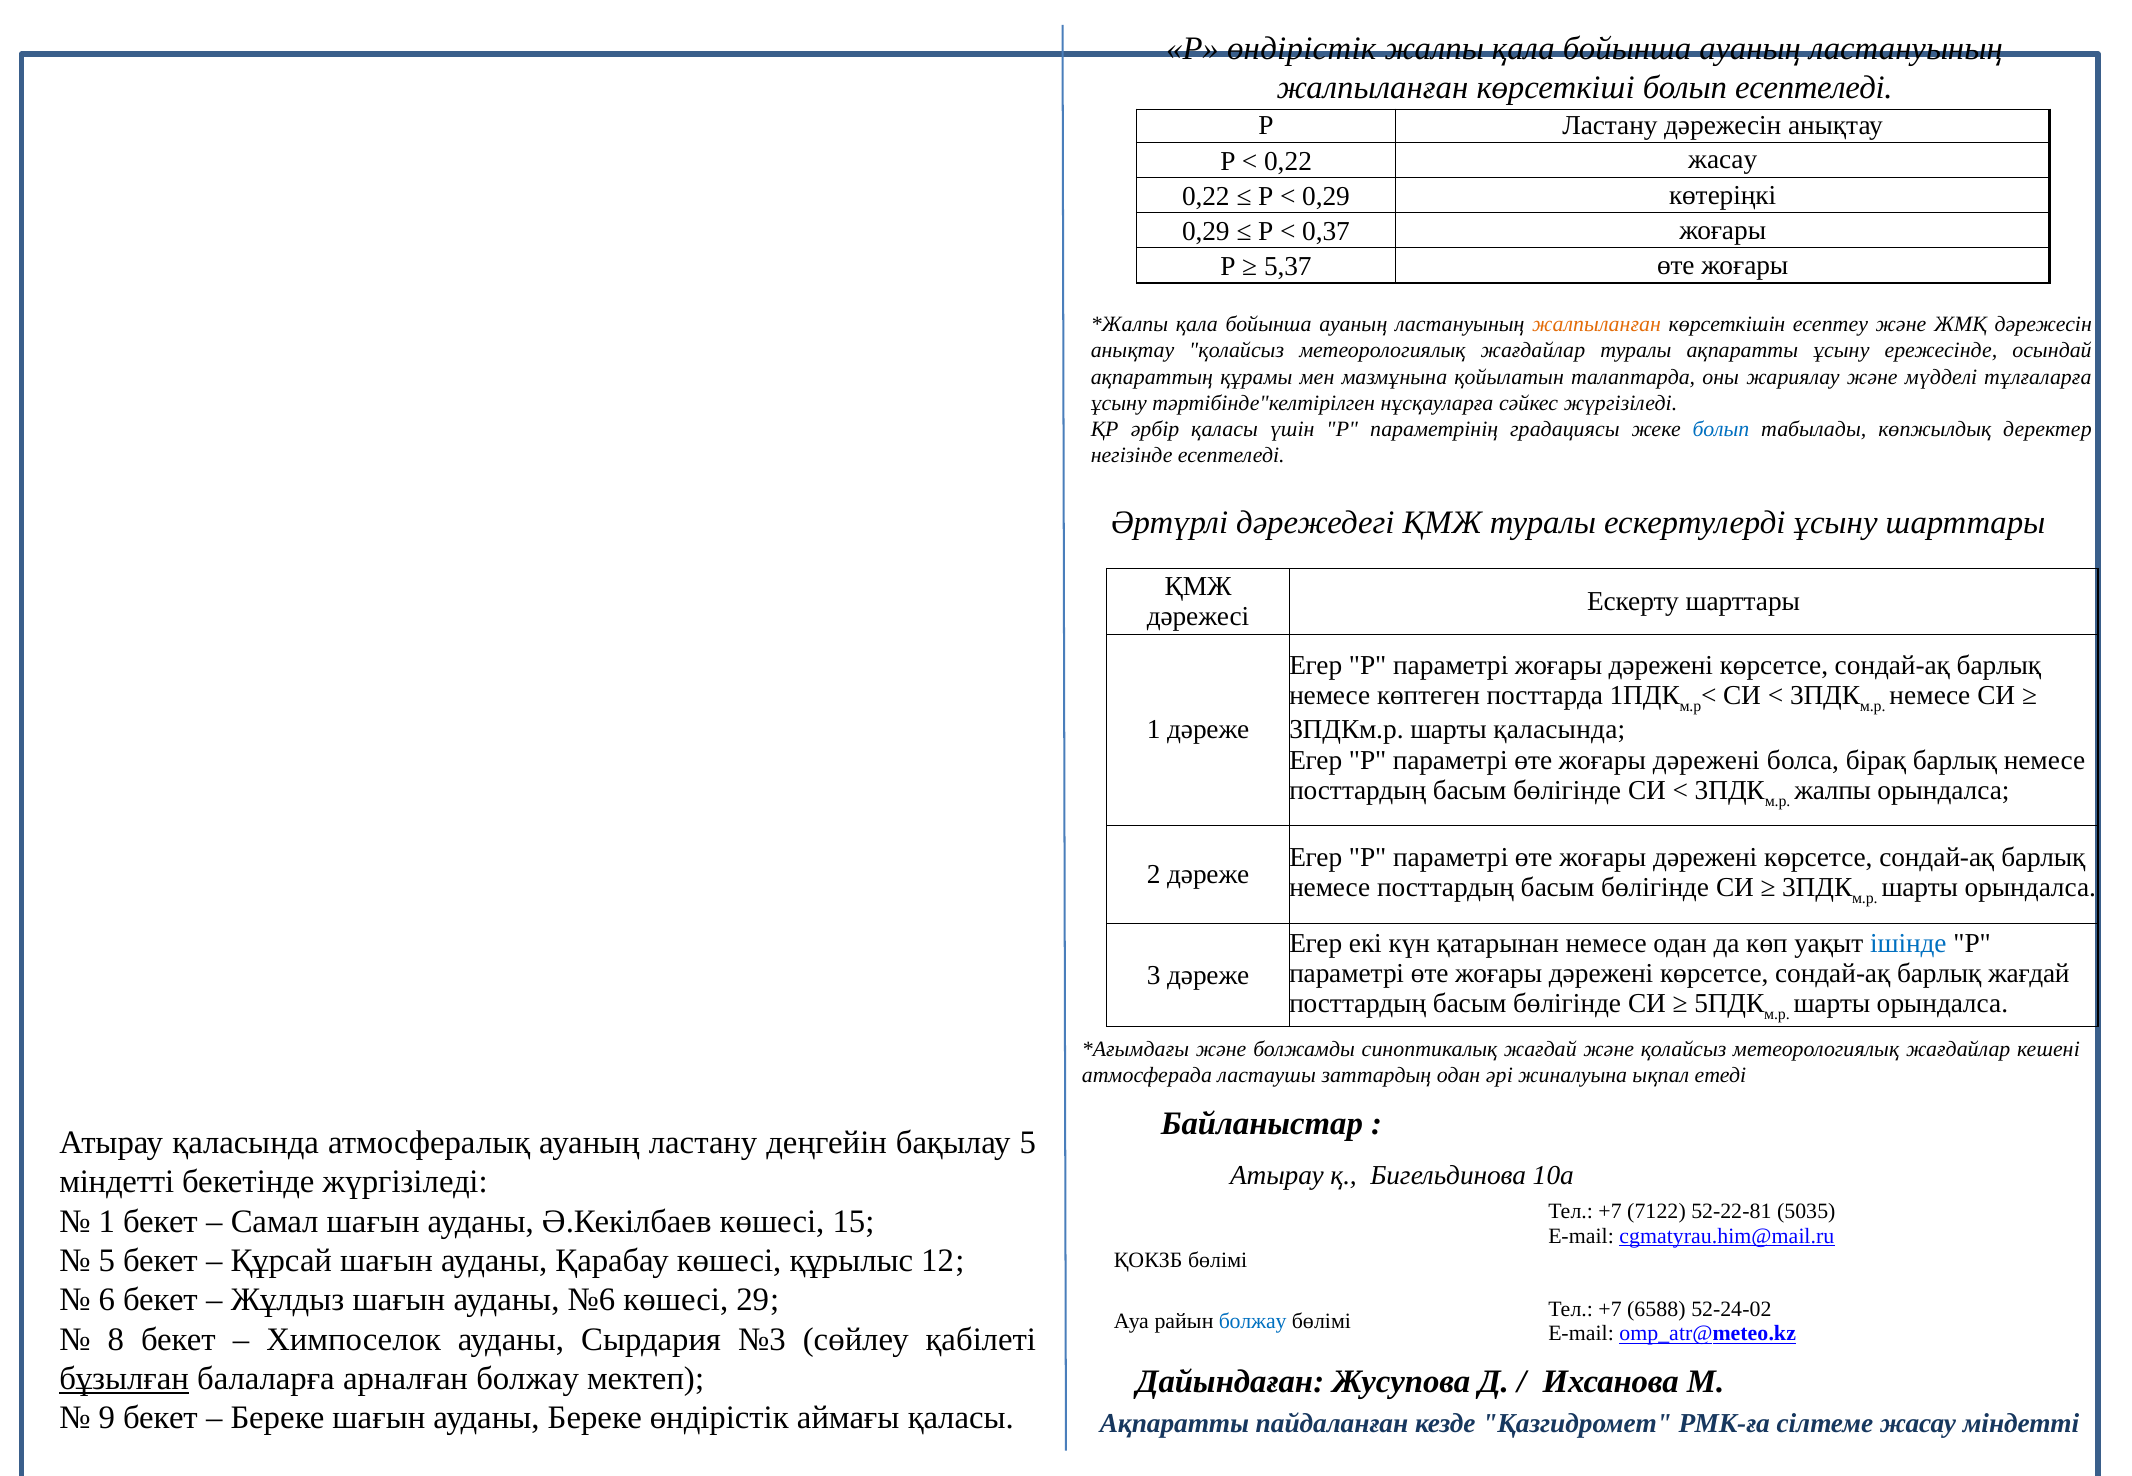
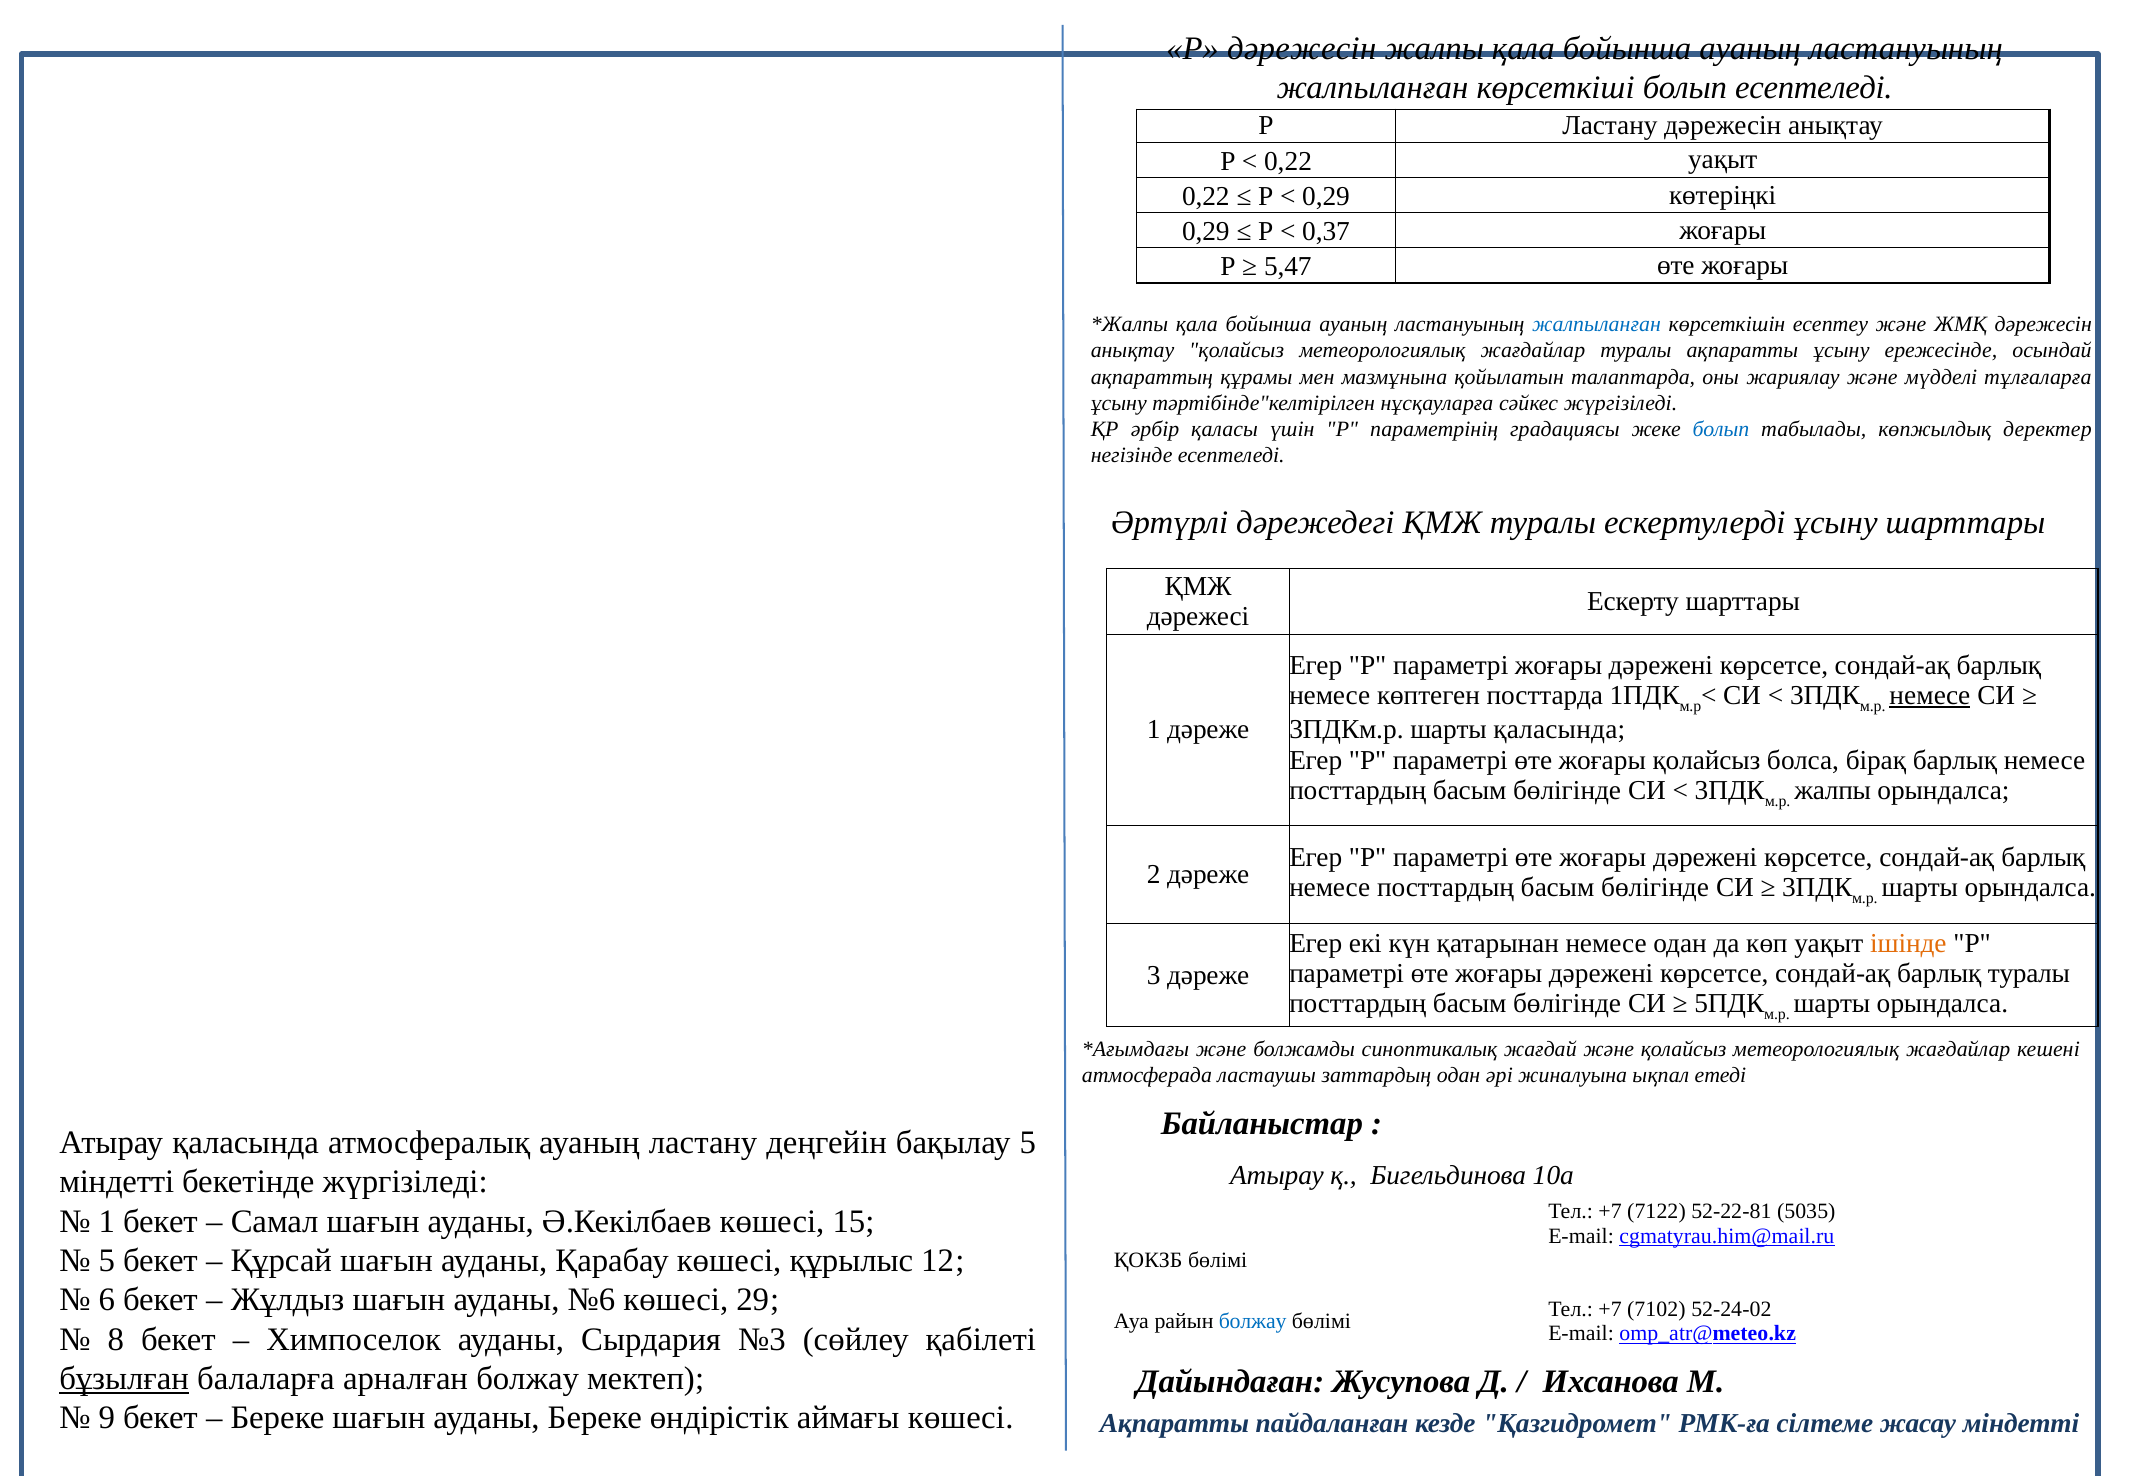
Р өндірістік: өндірістік -> дәрежесін
0,22 жасау: жасау -> уақыт
5,37: 5,37 -> 5,47
жалпыланған at (1597, 325) colour: orange -> blue
немесе at (1930, 695) underline: none -> present
дәрежені at (1706, 760): дәрежені -> қолайсыз
ішінде colour: blue -> orange
барлық жағдай: жағдай -> туралы
6588: 6588 -> 7102
аймағы қаласы: қаласы -> көшесі
